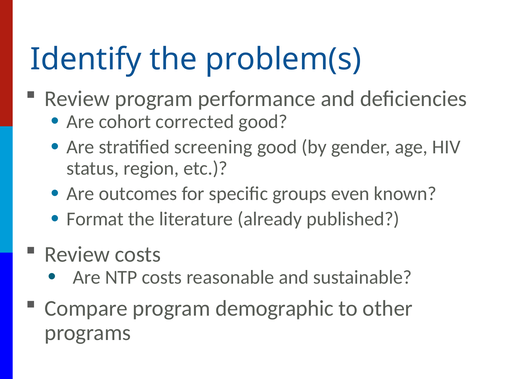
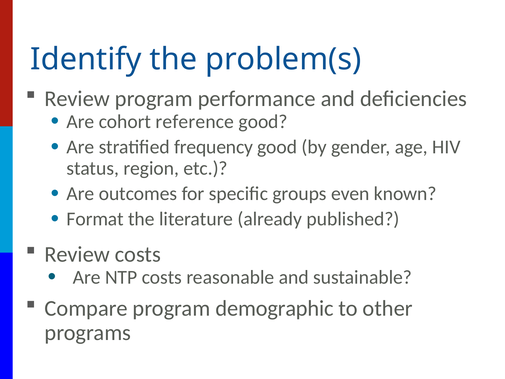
corrected: corrected -> reference
screening: screening -> frequency
